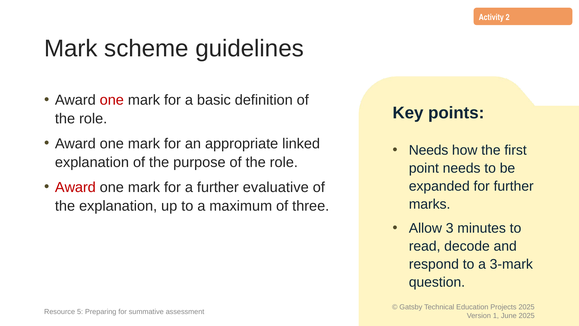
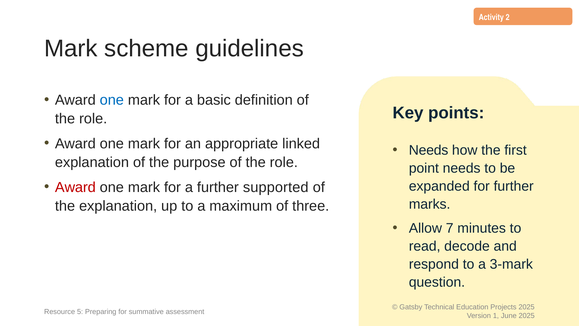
one at (112, 100) colour: red -> blue
evaluative: evaluative -> supported
3: 3 -> 7
